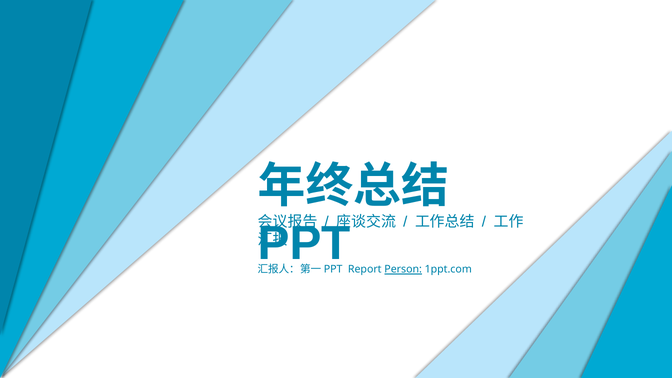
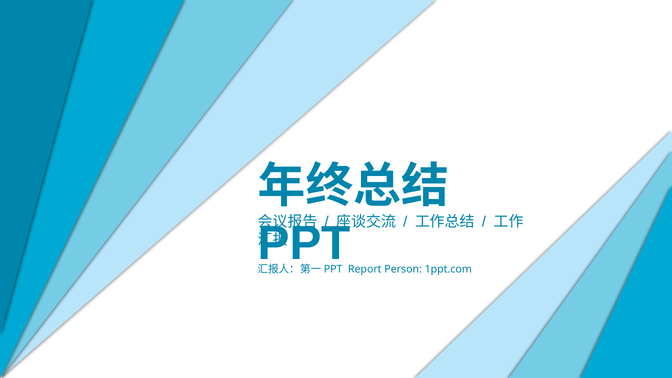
Person underline: present -> none
